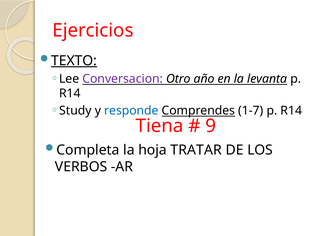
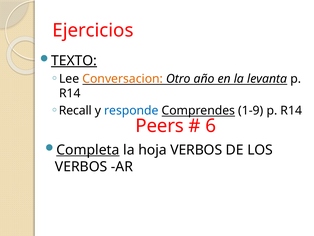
Conversacion colour: purple -> orange
Study: Study -> Recall
1-7: 1-7 -> 1-9
Tiena: Tiena -> Peers
9: 9 -> 6
Completa underline: none -> present
hoja TRATAR: TRATAR -> VERBOS
